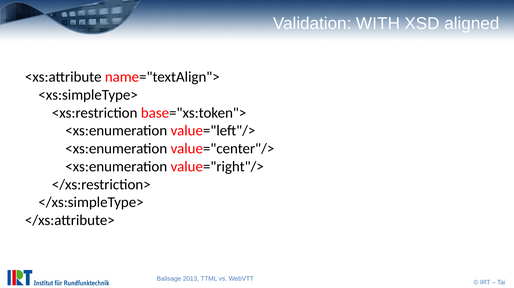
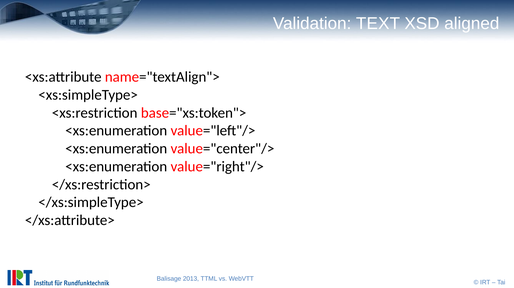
WITH: WITH -> TEXT
